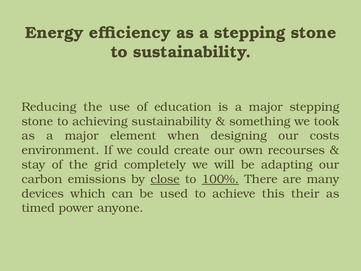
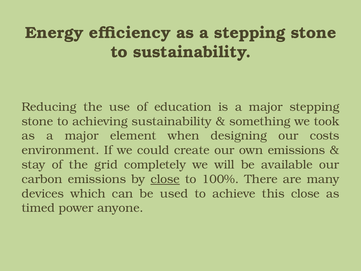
own recourses: recourses -> emissions
adapting: adapting -> available
100% underline: present -> none
this their: their -> close
